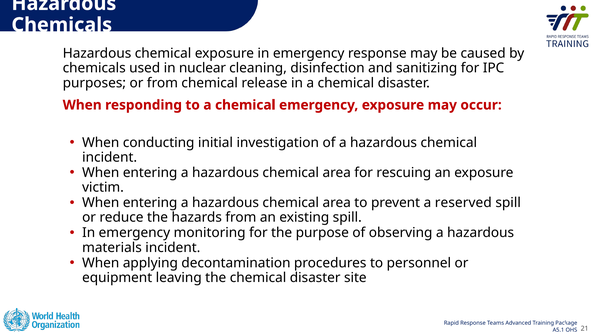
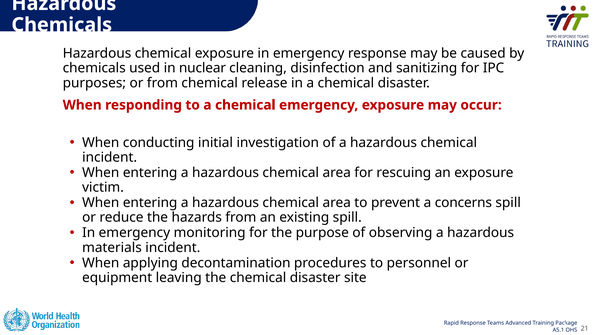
reserved: reserved -> concerns
